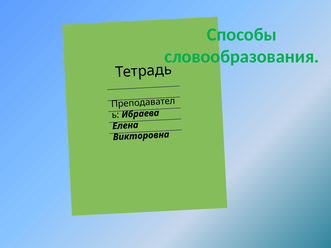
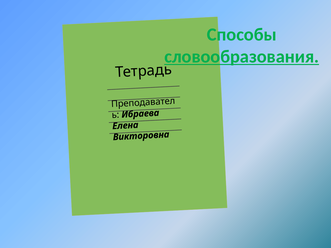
словообразования underline: none -> present
